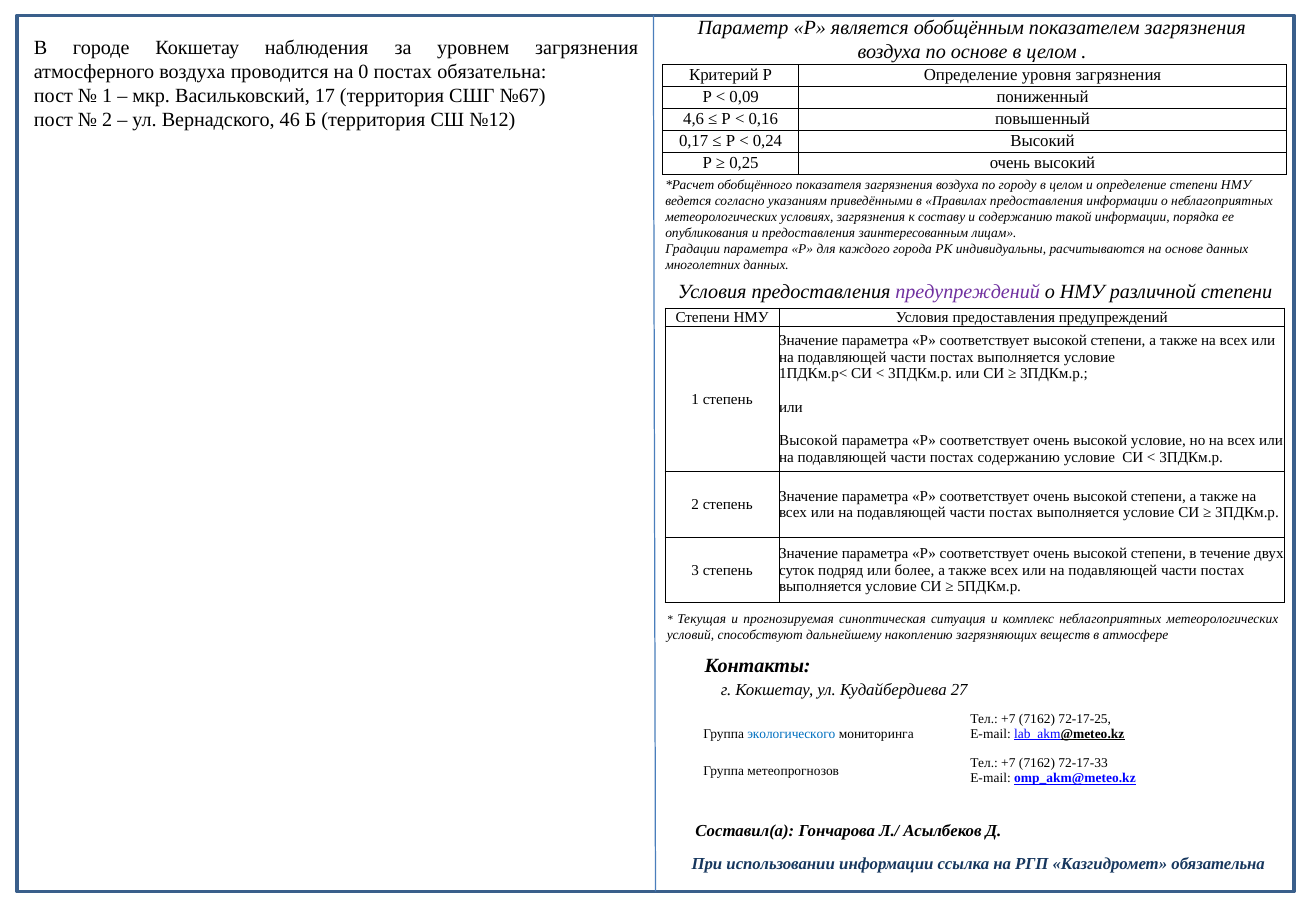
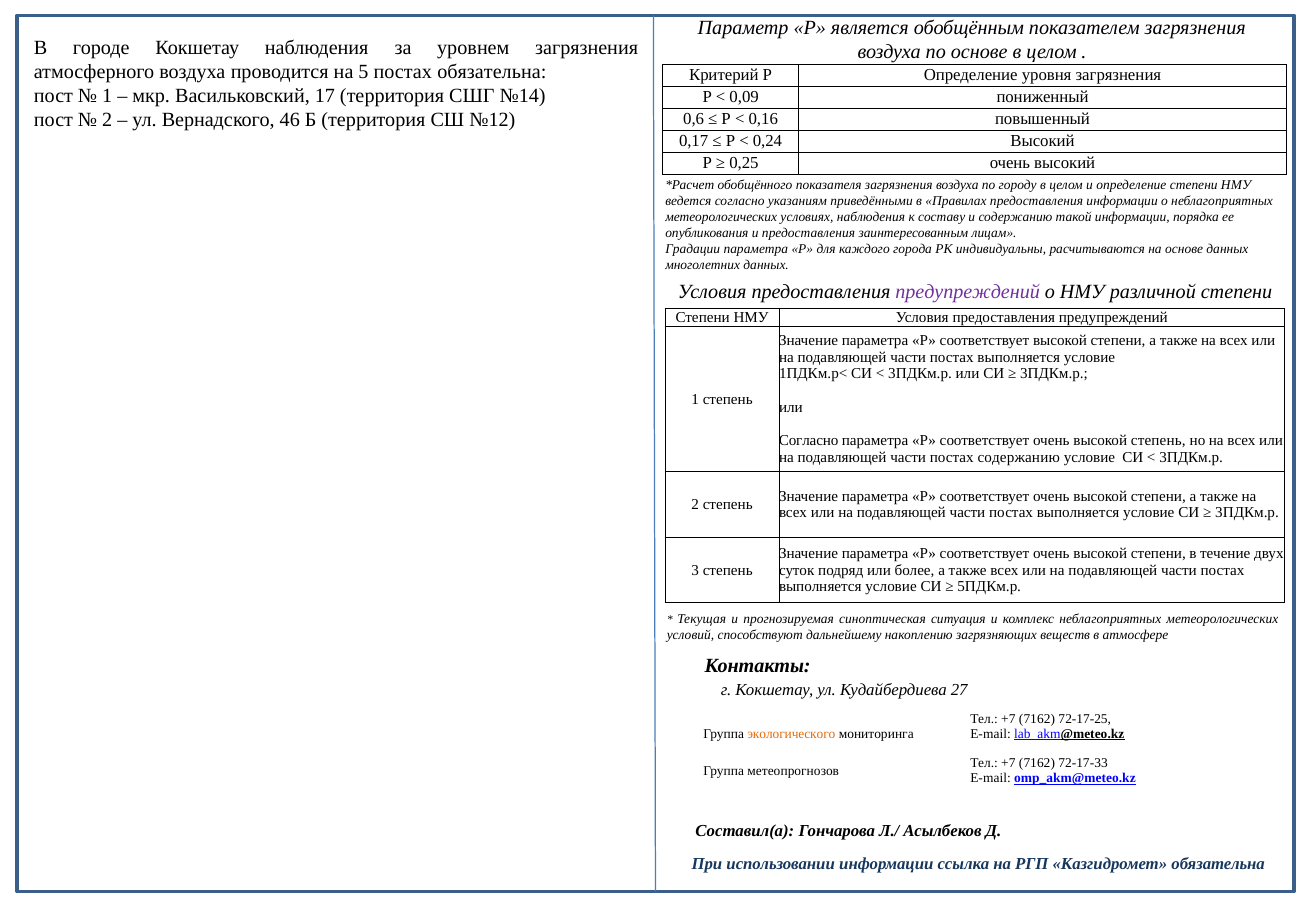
0: 0 -> 5
№67: №67 -> №14
4,6: 4,6 -> 0,6
условиях загрязнения: загрязнения -> наблюдения
Высокой at (808, 441): Высокой -> Согласно
высокой условие: условие -> степень
экологического colour: blue -> orange
